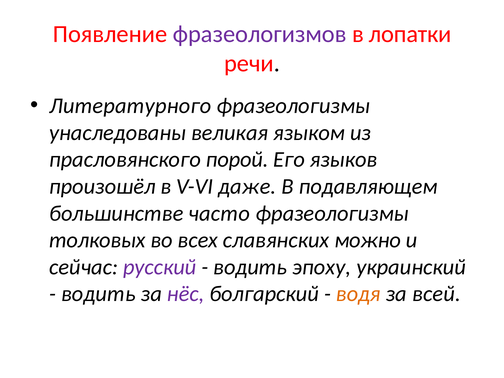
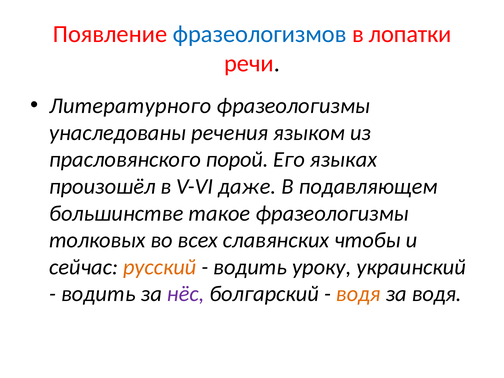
фразеологизмов colour: purple -> blue
великая: великая -> речения
языков: языков -> языках
часто: часто -> такое
можно: можно -> чтобы
русский colour: purple -> orange
эпоху: эпоху -> уроку
за всей: всей -> водя
